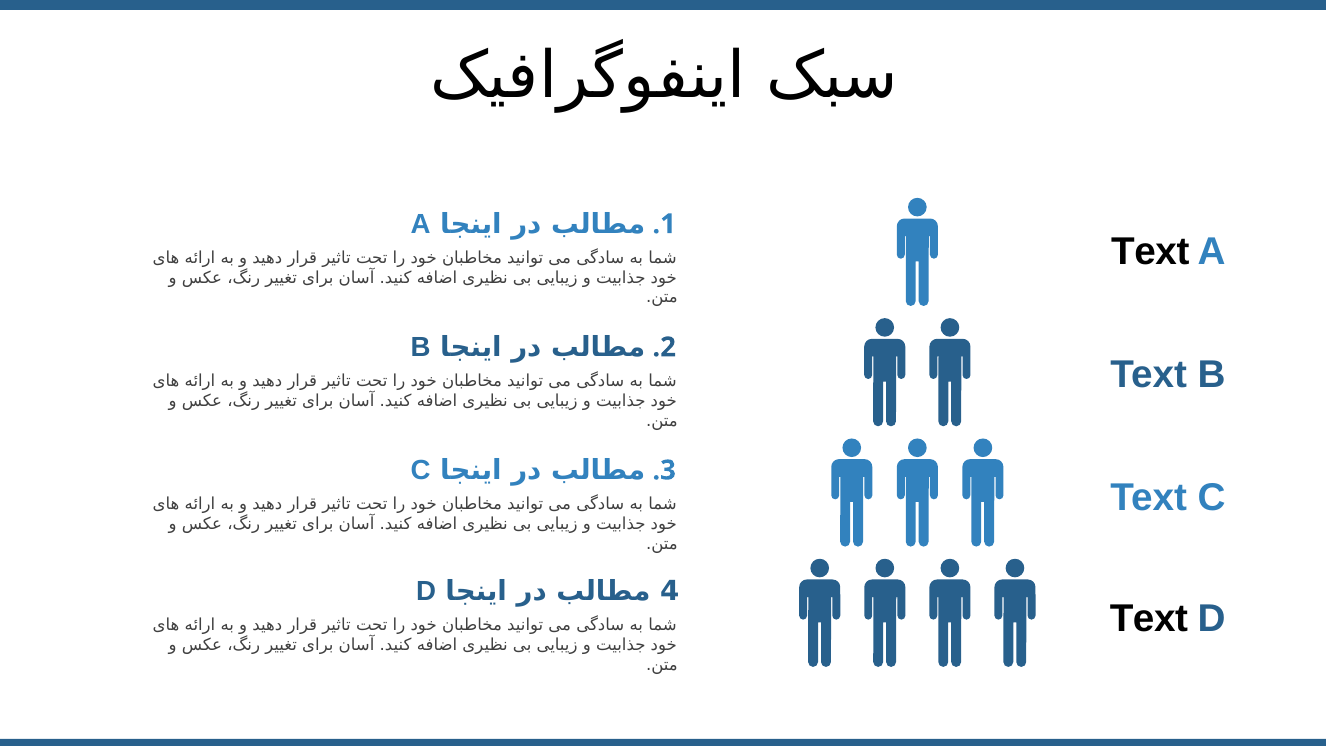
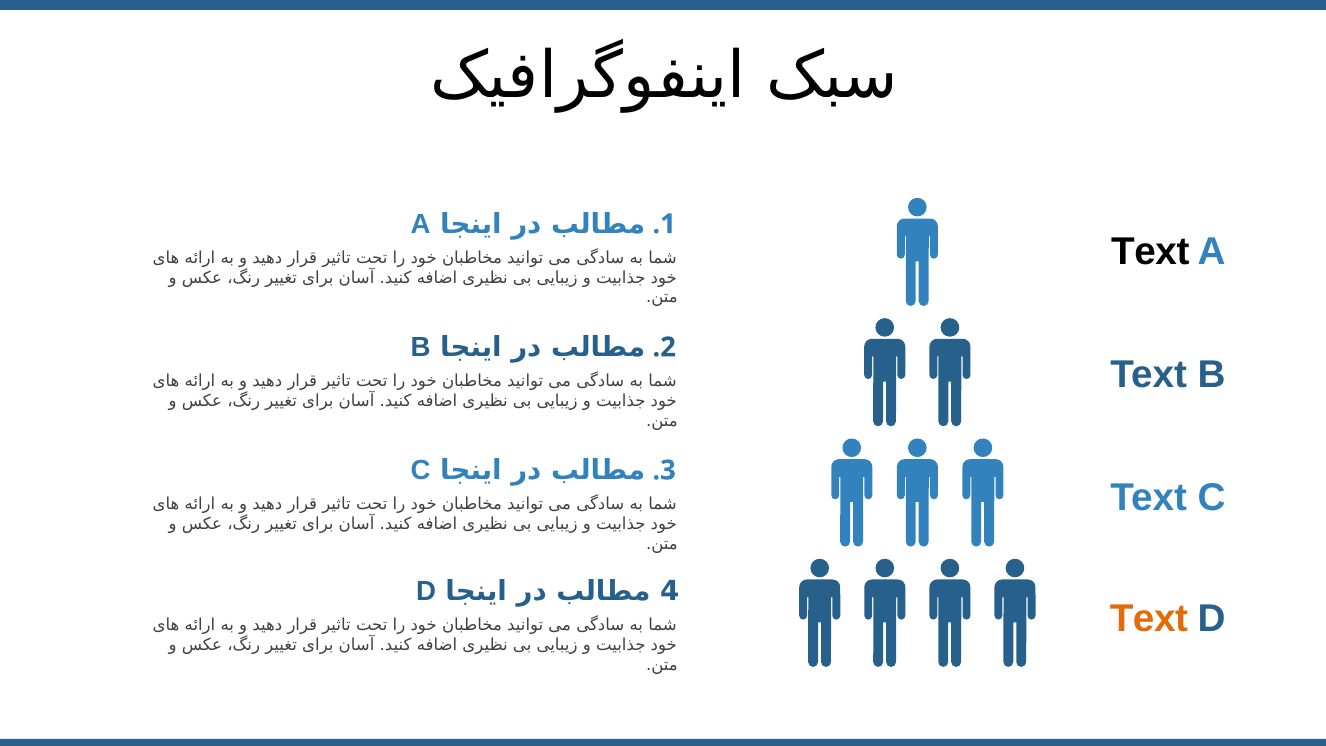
Text at (1149, 619) colour: black -> orange
